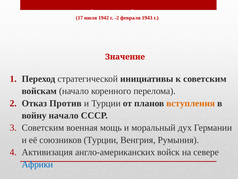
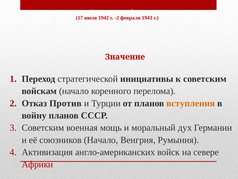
войну начало: начало -> планов
союзников Турции: Турции -> Начало
Африки colour: blue -> red
